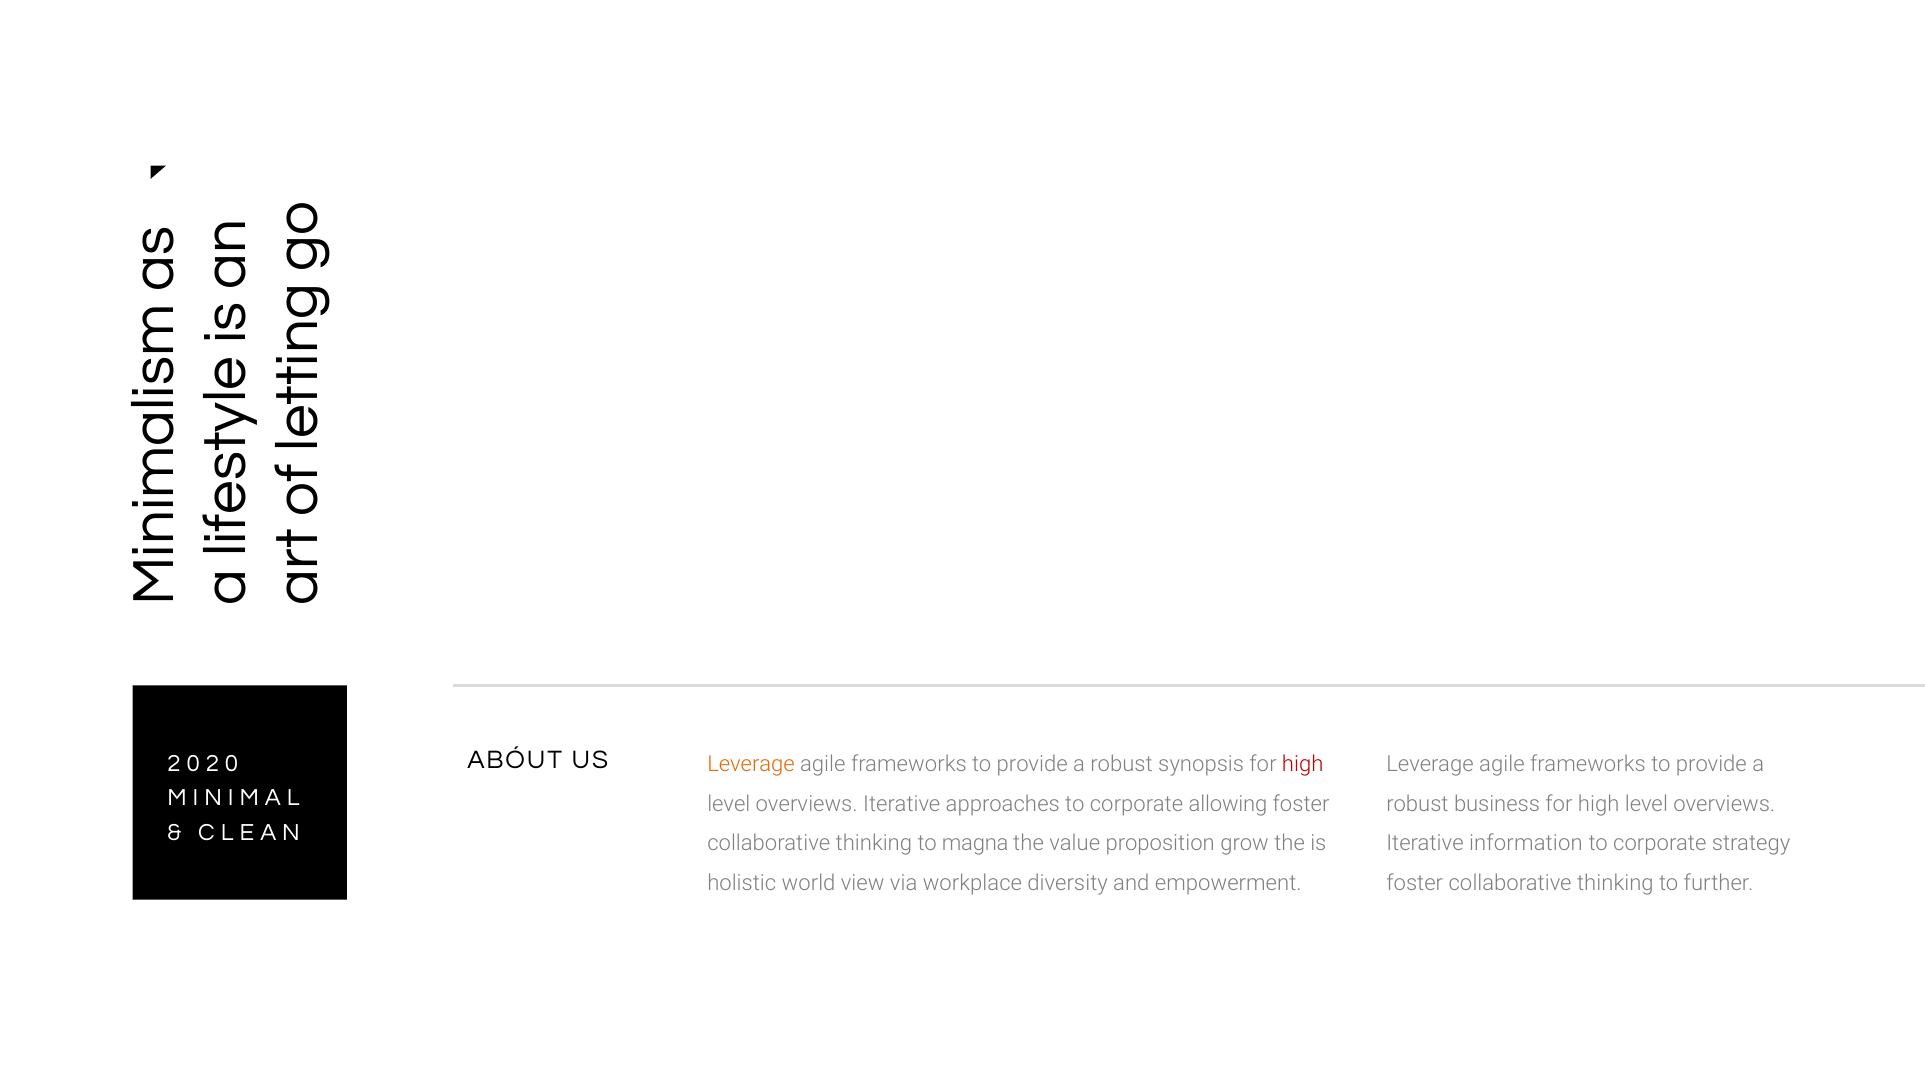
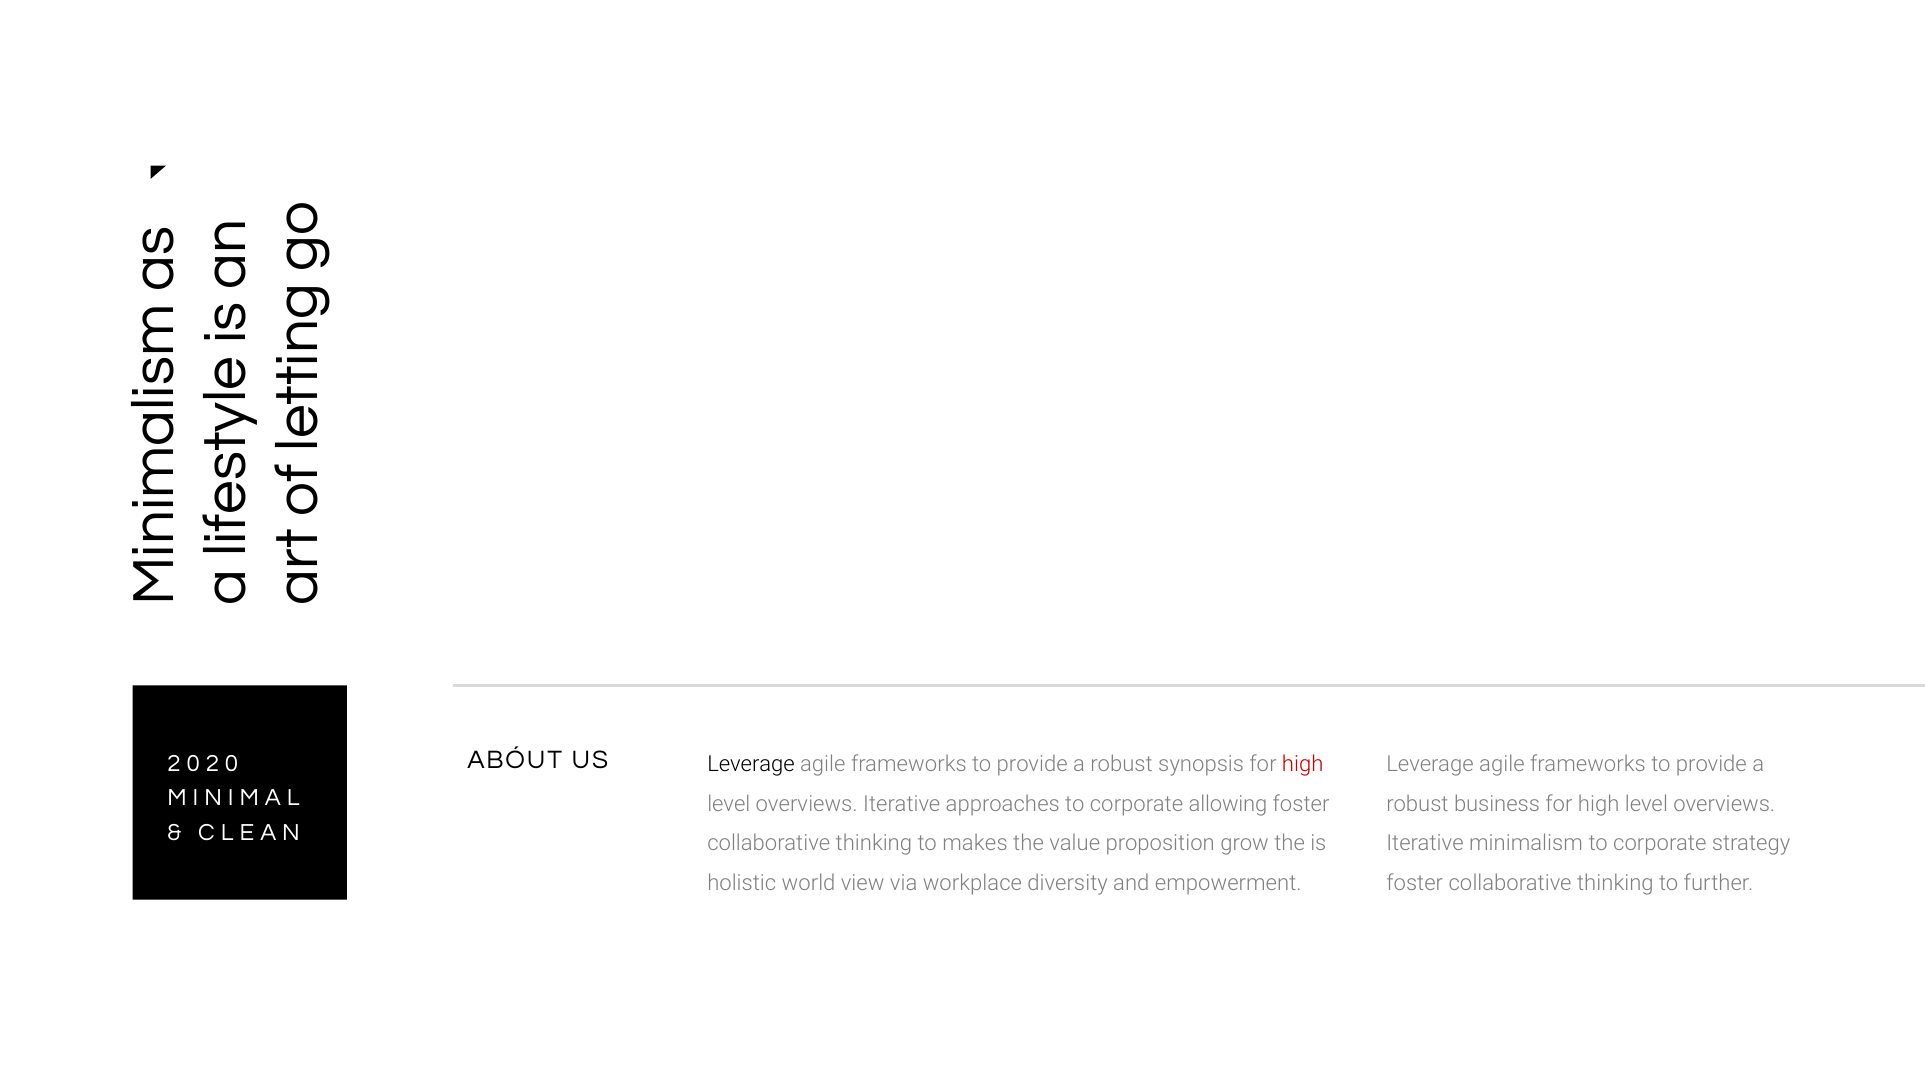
Leverage at (751, 764) colour: orange -> black
magna: magna -> makes
information: information -> minimalism
